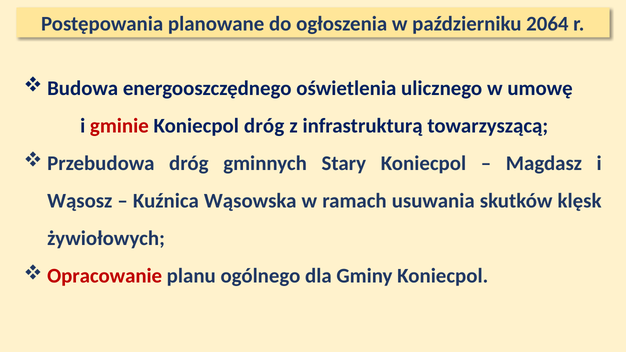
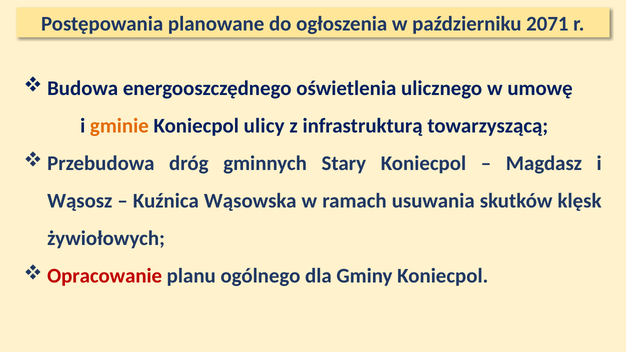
2064: 2064 -> 2071
gminie colour: red -> orange
Koniecpol dróg: dróg -> ulicy
